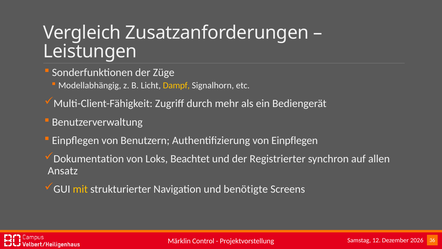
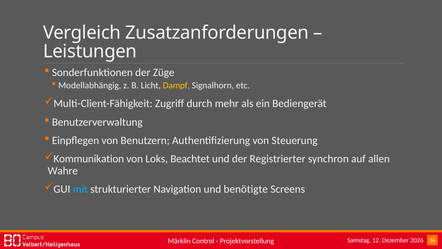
von Einpflegen: Einpflegen -> Steuerung
Dokumentation: Dokumentation -> Kommunikation
Ansatz: Ansatz -> Wahre
mit colour: yellow -> light blue
